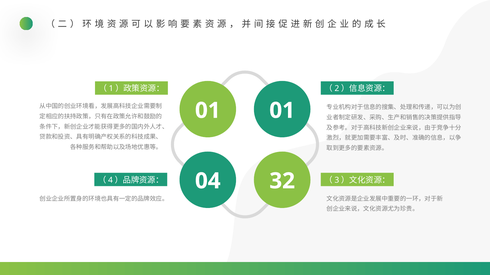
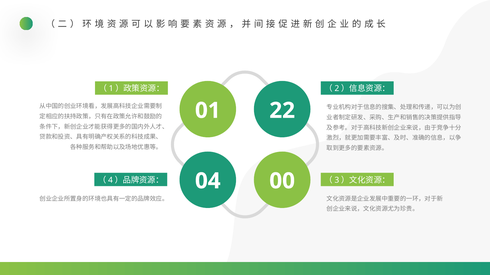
01 01: 01 -> 22
32: 32 -> 00
